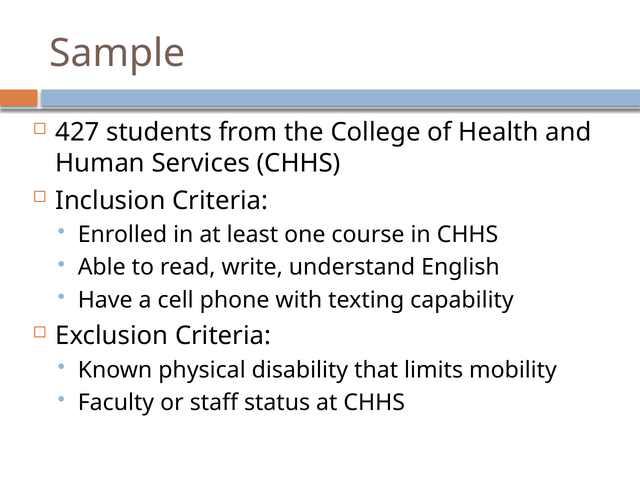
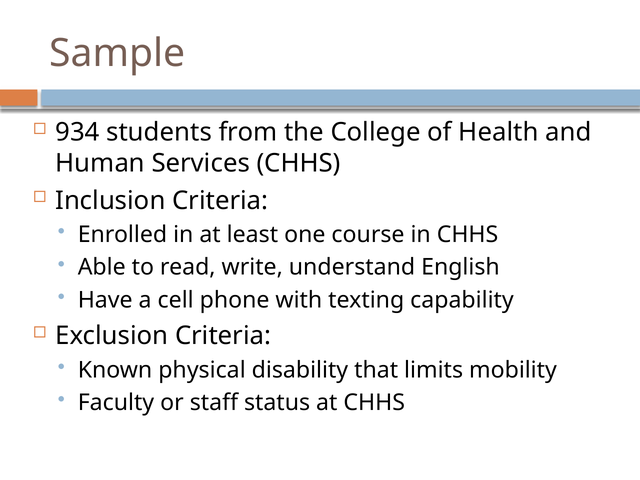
427: 427 -> 934
